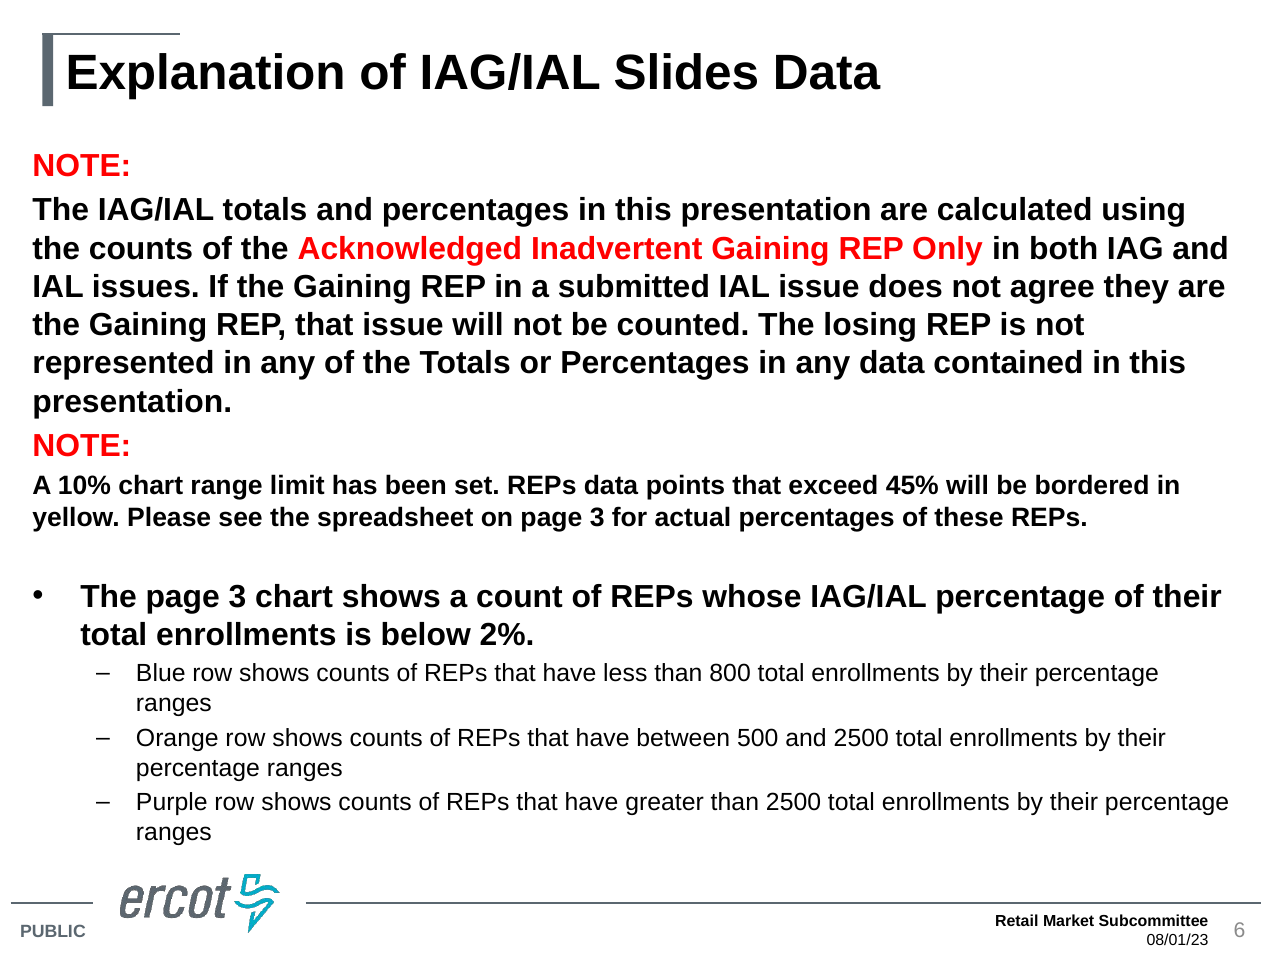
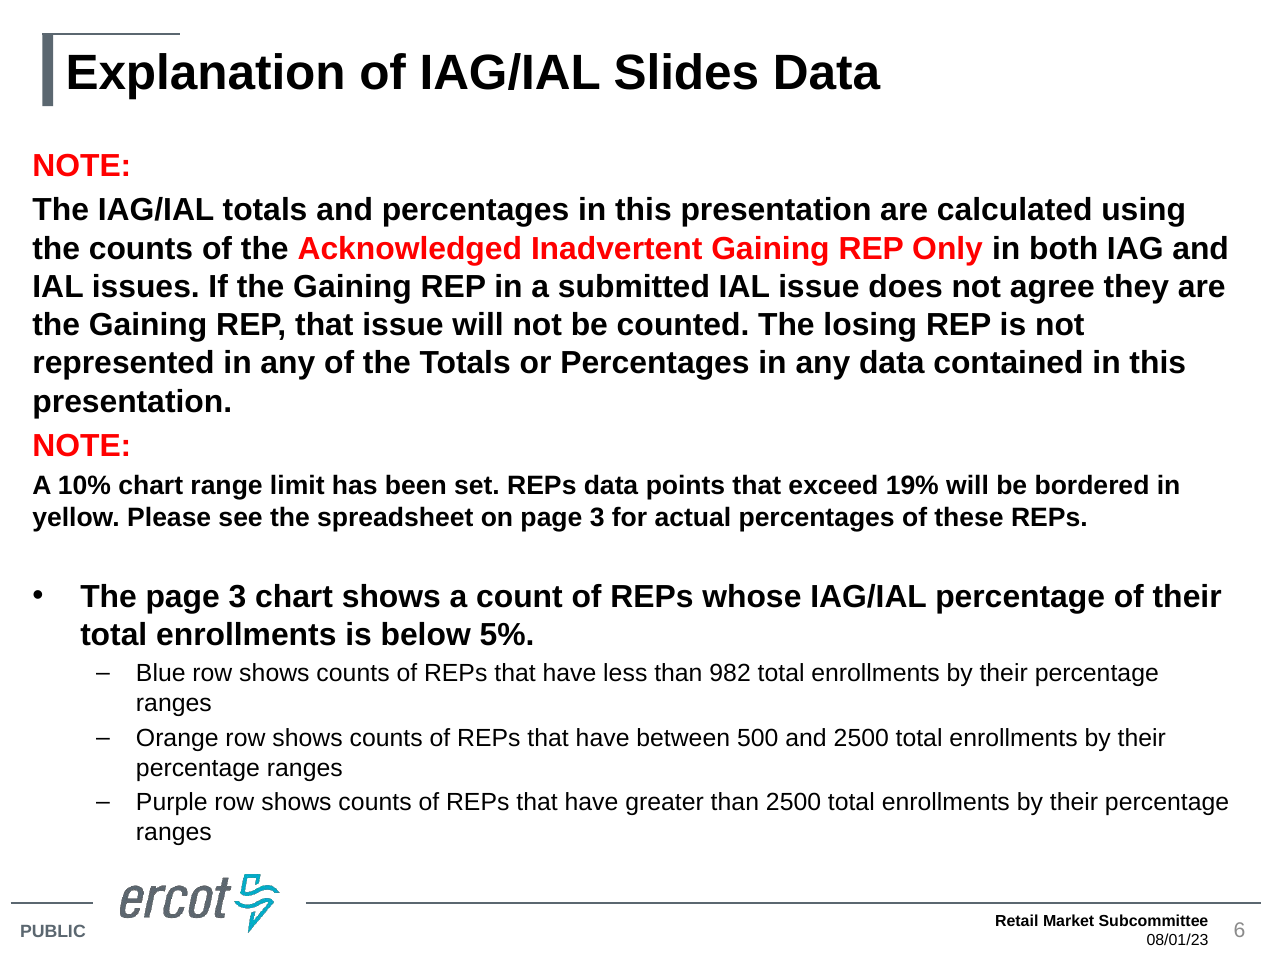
45%: 45% -> 19%
2%: 2% -> 5%
800: 800 -> 982
